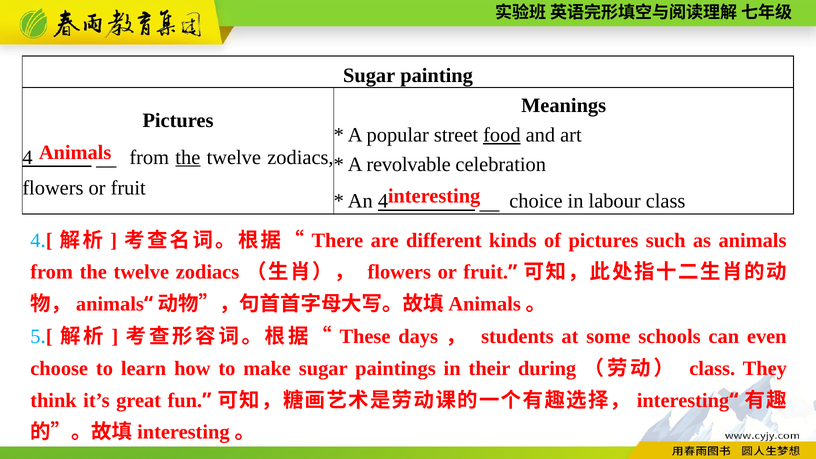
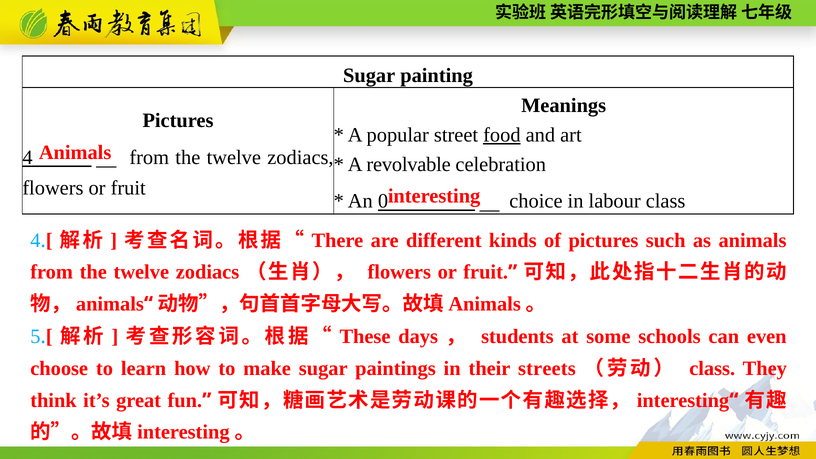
the at (188, 157) underline: present -> none
An 4: 4 -> 0
during: during -> streets
